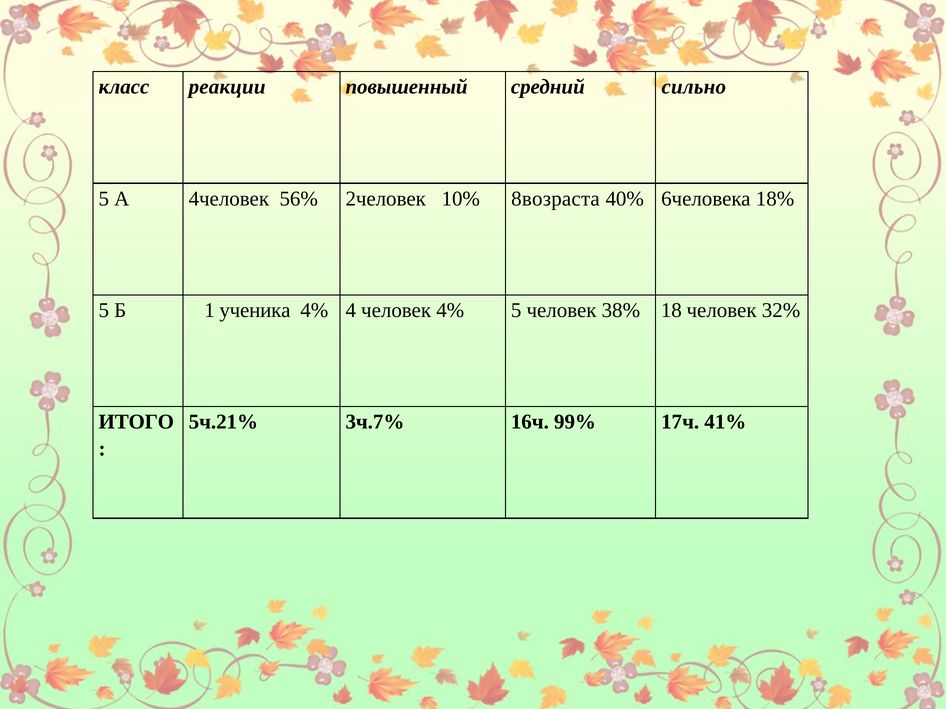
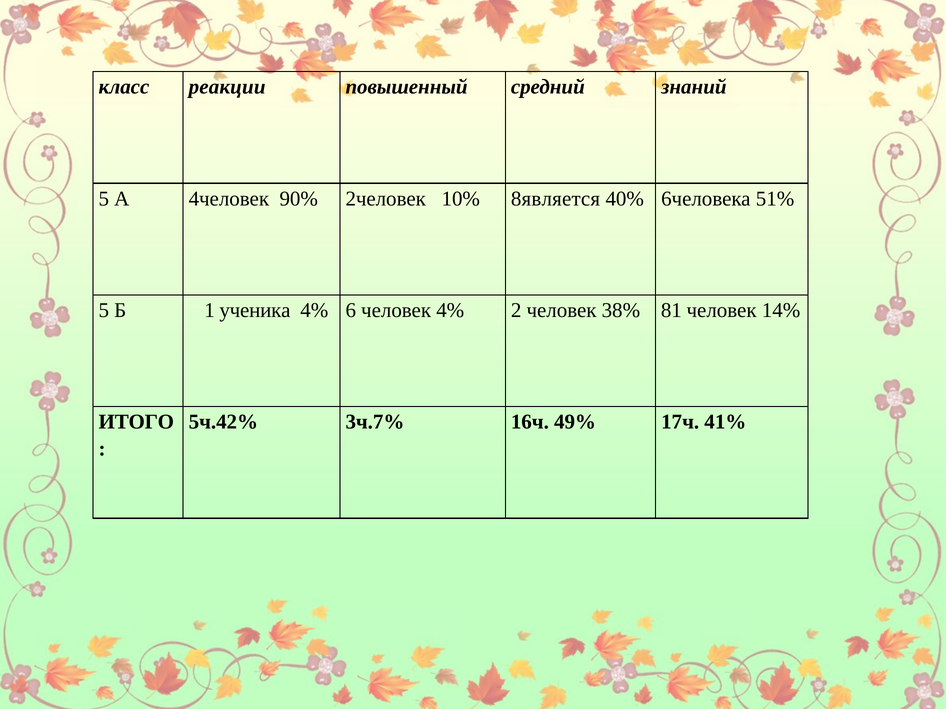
сильно: сильно -> знаний
56%: 56% -> 90%
8возраста: 8возраста -> 8является
18%: 18% -> 51%
4: 4 -> 6
4% 5: 5 -> 2
18: 18 -> 81
32%: 32% -> 14%
5ч.21%: 5ч.21% -> 5ч.42%
99%: 99% -> 49%
